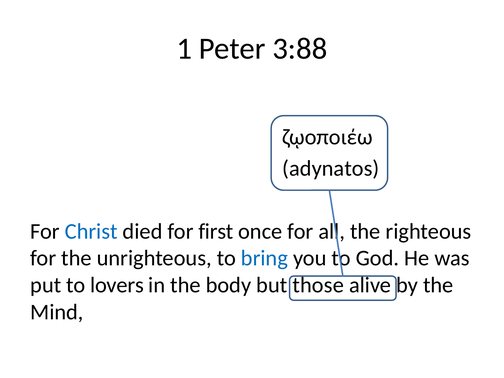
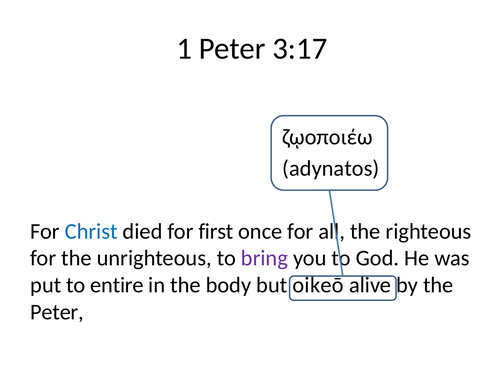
3:88: 3:88 -> 3:17
bring colour: blue -> purple
lovers: lovers -> entire
those: those -> oikeō
Mind at (57, 312): Mind -> Peter
